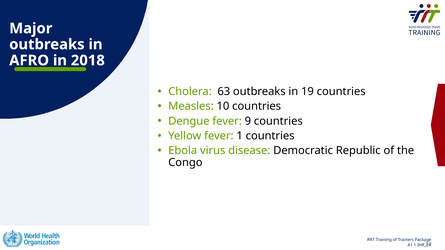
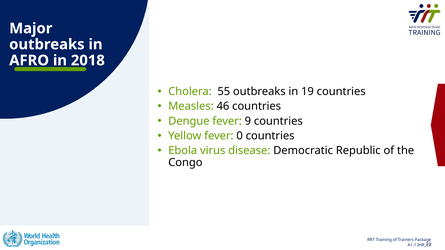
63: 63 -> 55
Measles 10: 10 -> 46
1: 1 -> 0
